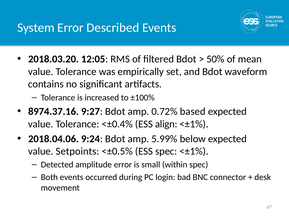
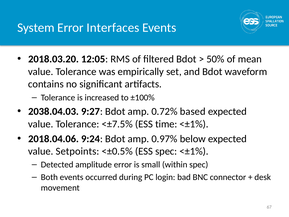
Described: Described -> Interfaces
8974.37.16: 8974.37.16 -> 2038.04.03
<±0.4%: <±0.4% -> <±7.5%
align: align -> time
5.99%: 5.99% -> 0.97%
